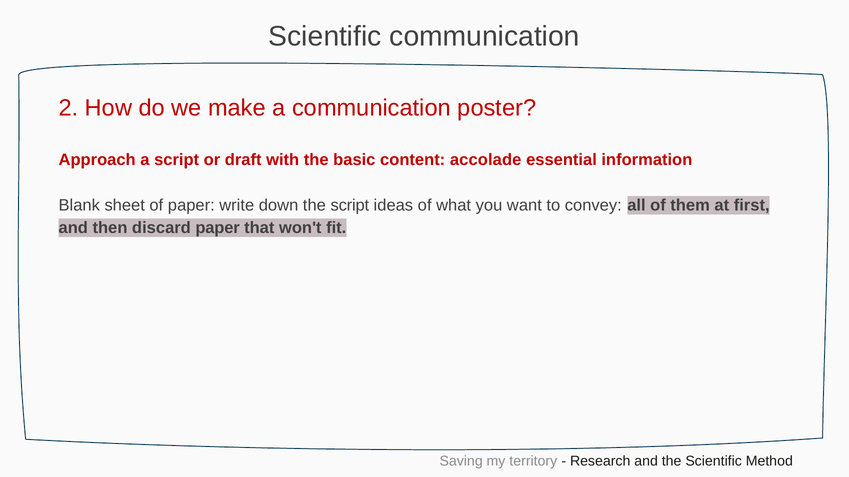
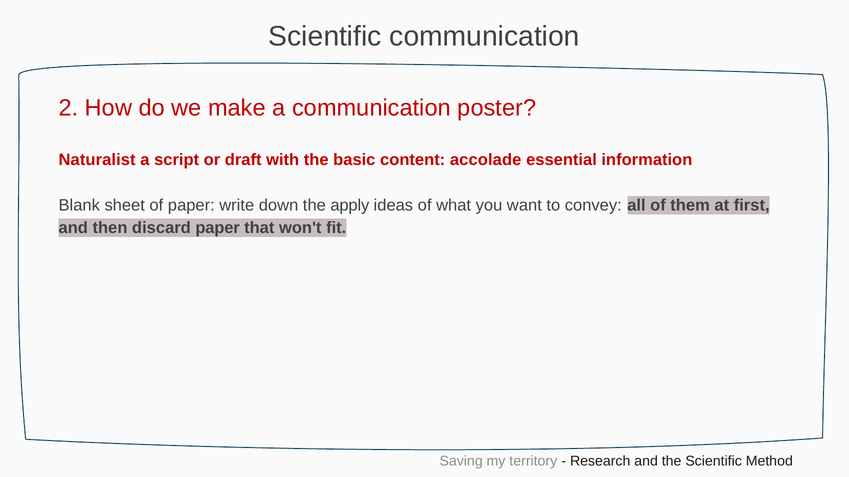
Approach: Approach -> Naturalist
the script: script -> apply
